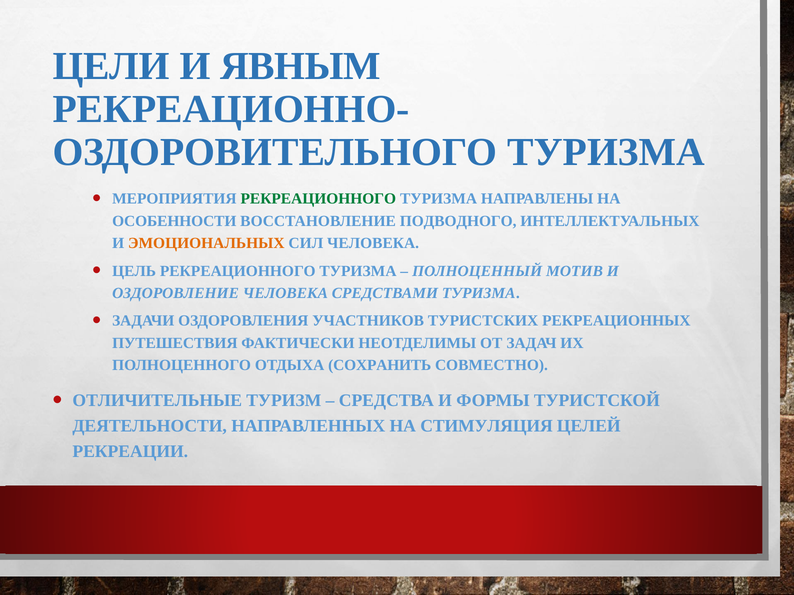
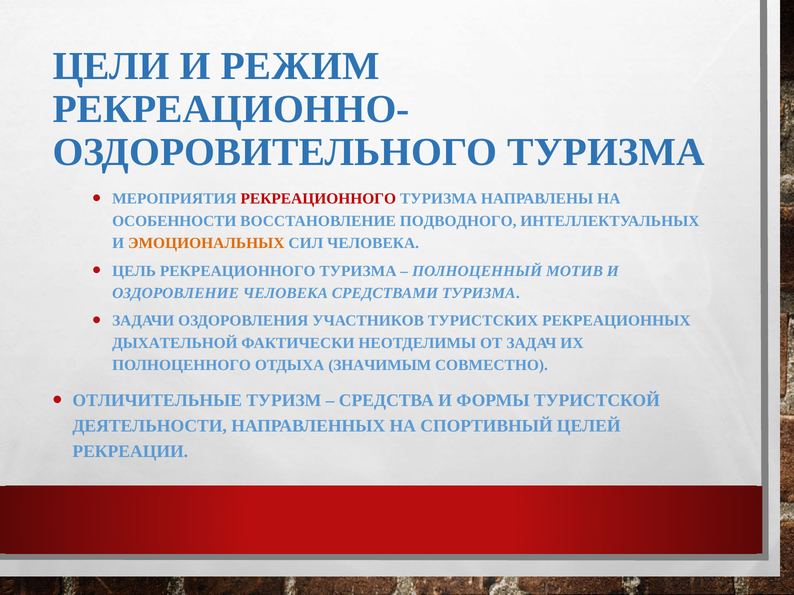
ЯВНЫМ: ЯВНЫМ -> РЕЖИМ
РЕКРЕАЦИОННОГО at (318, 199) colour: green -> red
ПУТЕШЕСТВИЯ: ПУТЕШЕСТВИЯ -> ДЫХАТЕЛЬНОЙ
СОХРАНИТЬ: СОХРАНИТЬ -> ЗНАЧИМЫМ
СТИМУЛЯЦИЯ: СТИМУЛЯЦИЯ -> СПОРТИВНЫЙ
